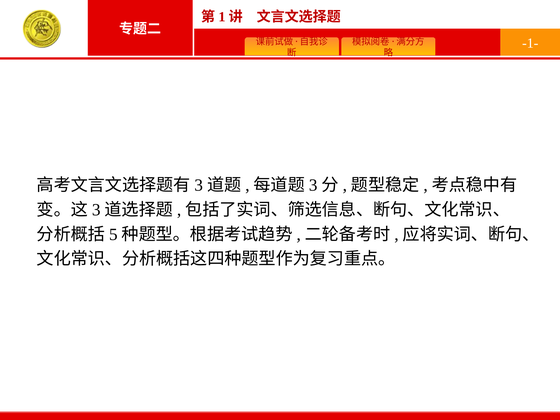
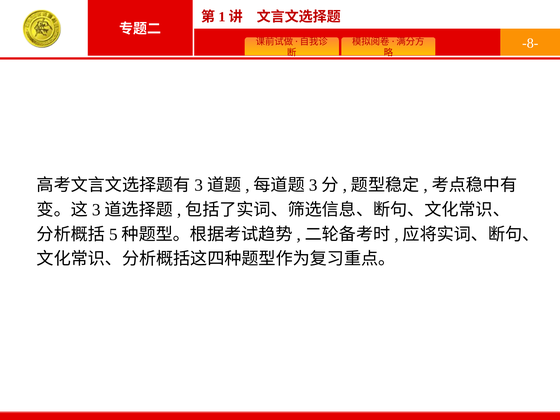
-1-: -1- -> -8-
